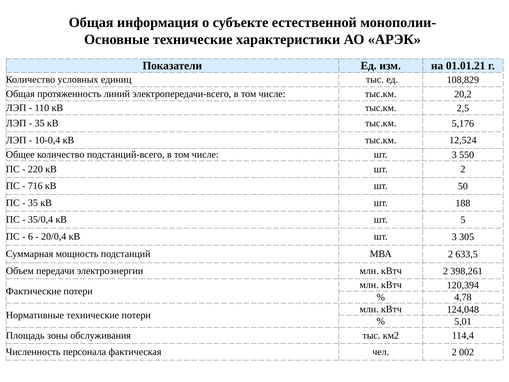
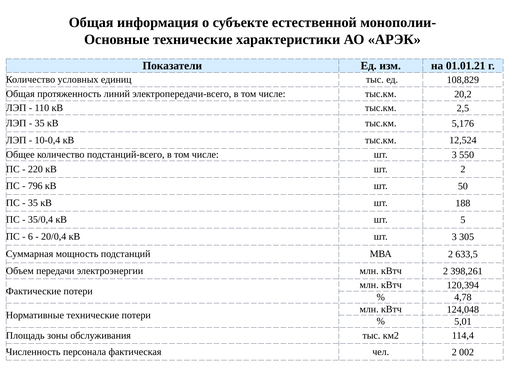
716: 716 -> 796
